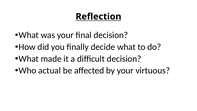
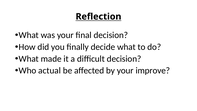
virtuous: virtuous -> improve
